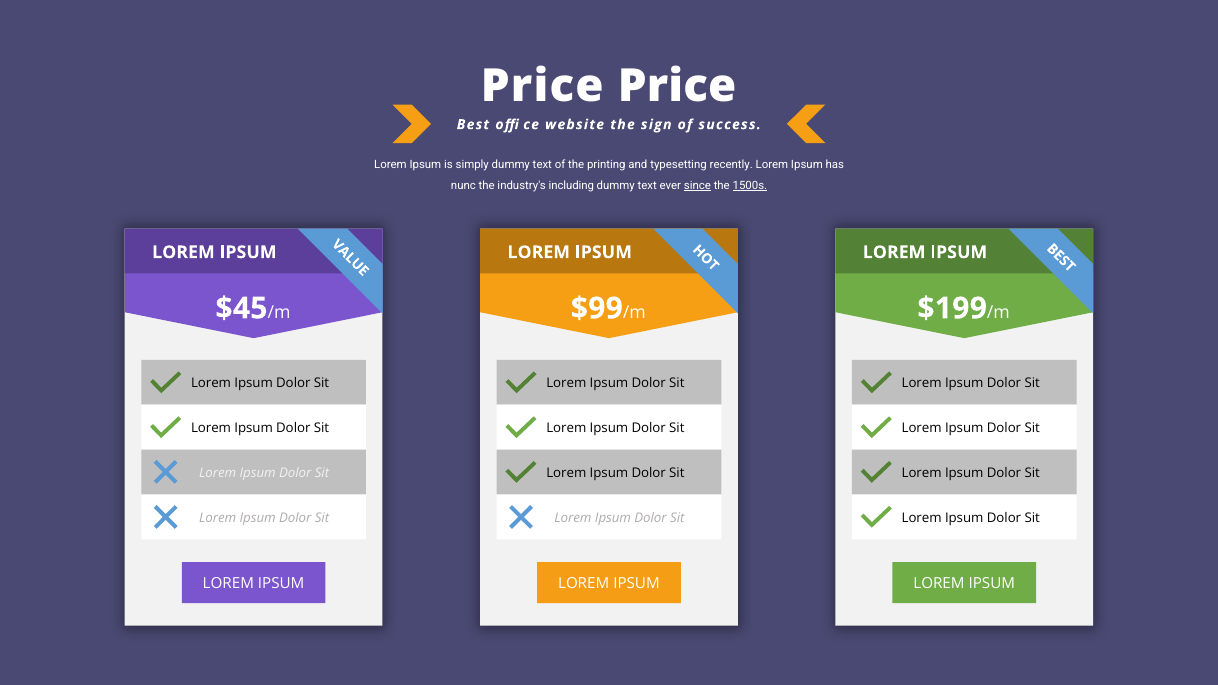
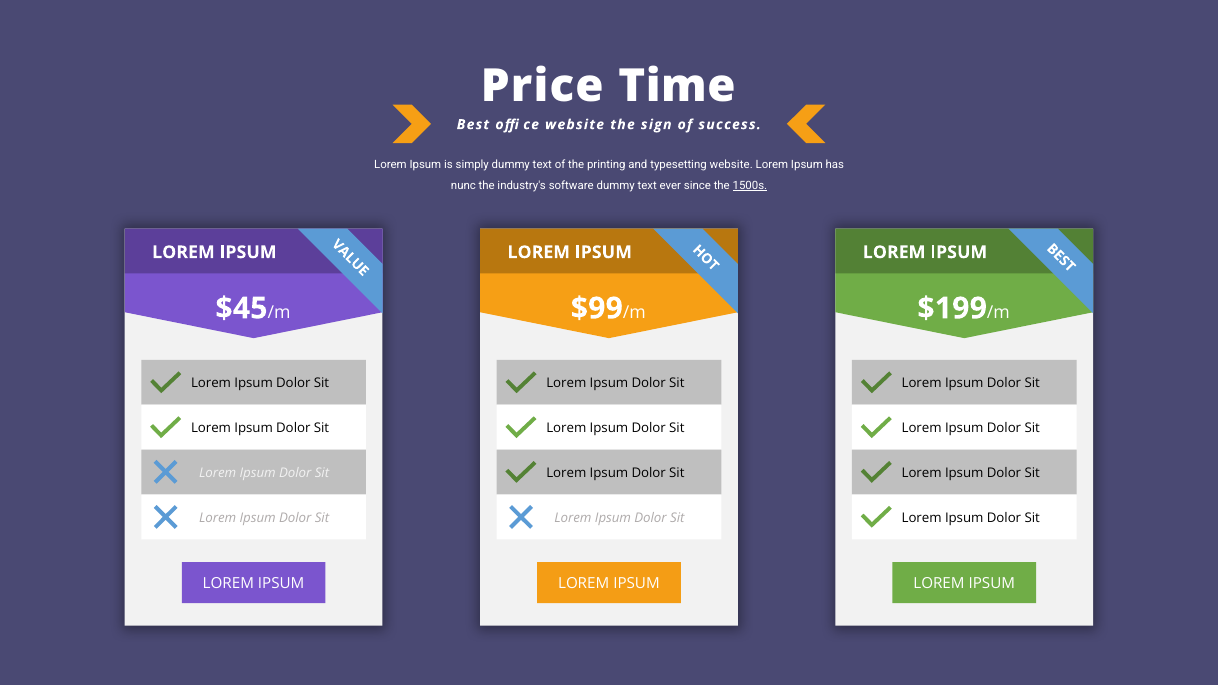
Price Price: Price -> Time
typesetting recently: recently -> website
including: including -> software
since underline: present -> none
